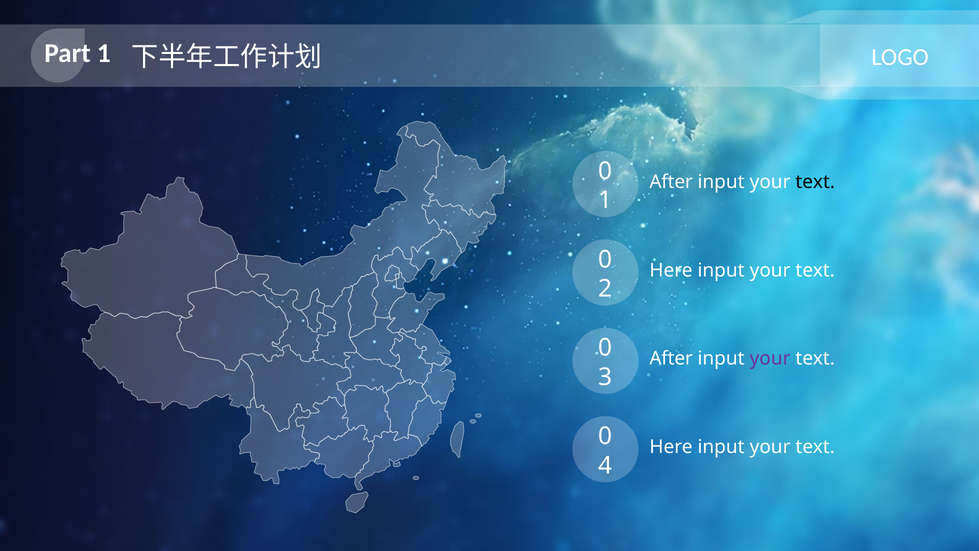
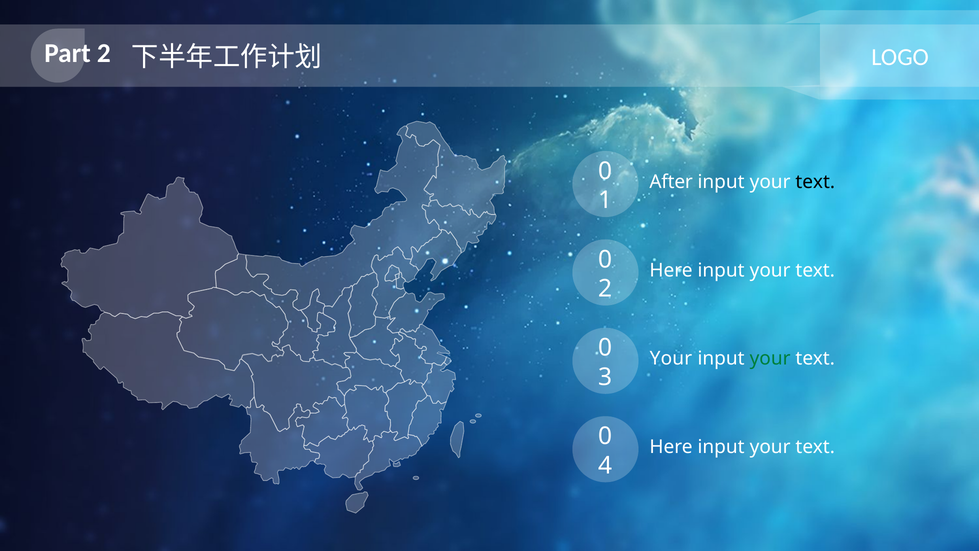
Part 1: 1 -> 2
After at (671, 358): After -> Your
your at (770, 358) colour: purple -> green
